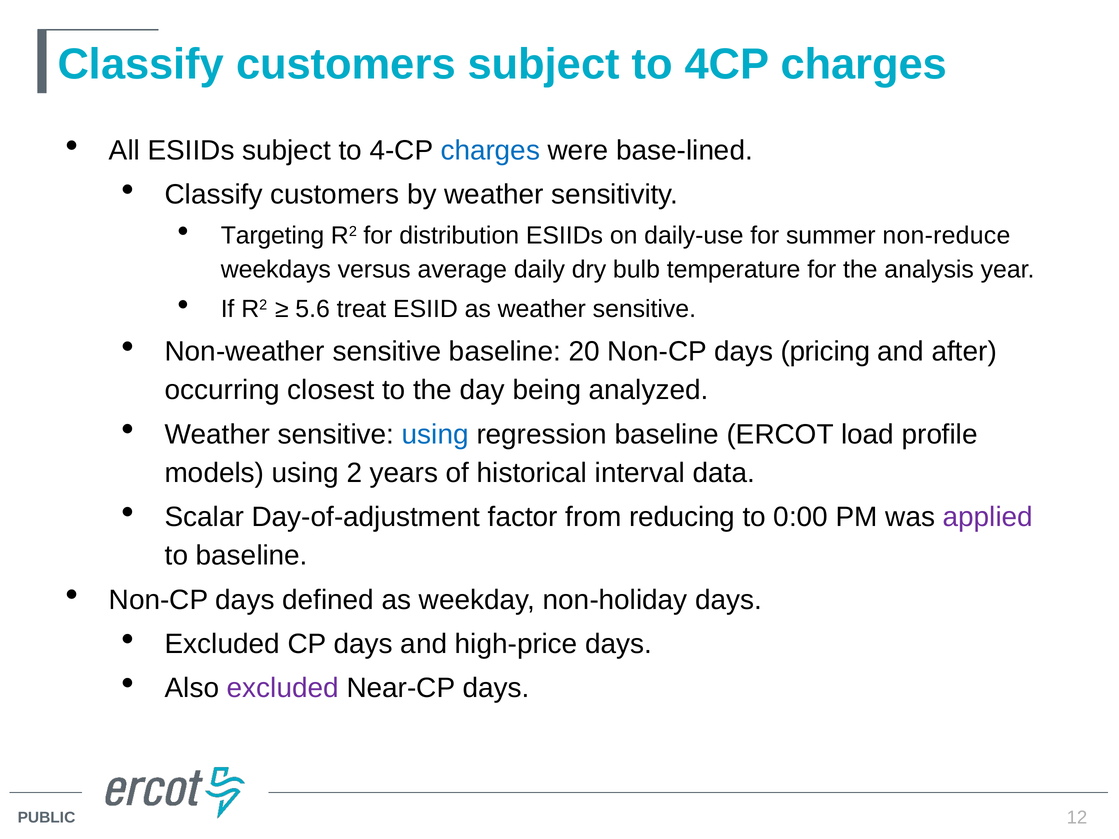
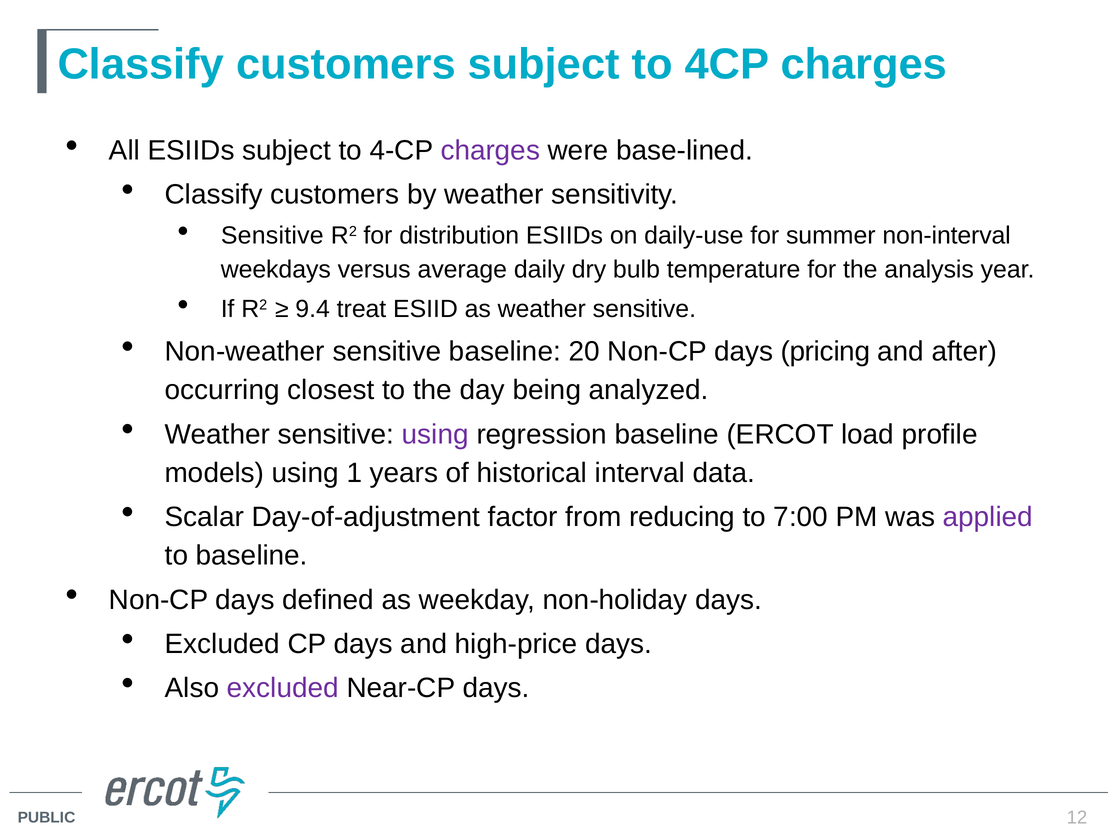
charges at (490, 151) colour: blue -> purple
Targeting at (273, 236): Targeting -> Sensitive
non-reduce: non-reduce -> non-interval
5.6: 5.6 -> 9.4
using at (435, 434) colour: blue -> purple
2: 2 -> 1
0:00: 0:00 -> 7:00
